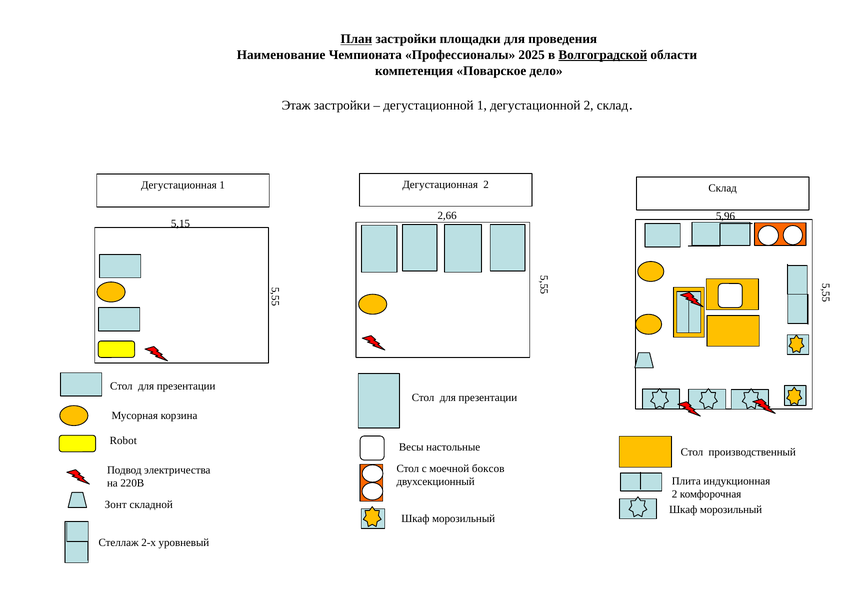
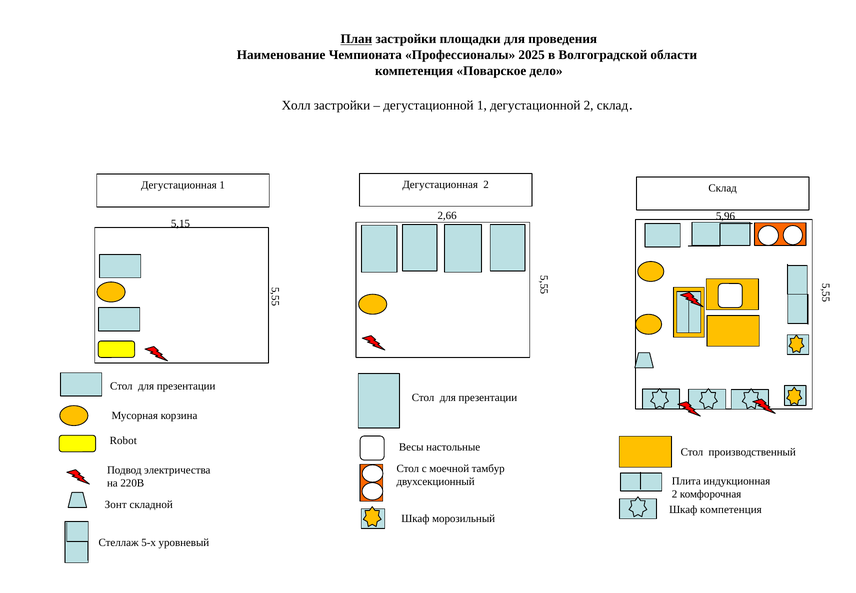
Волгоградской underline: present -> none
Этаж: Этаж -> Холл
боксов: боксов -> тамбур
морозильный at (731, 509): морозильный -> компетенция
2-х: 2-х -> 5-х
